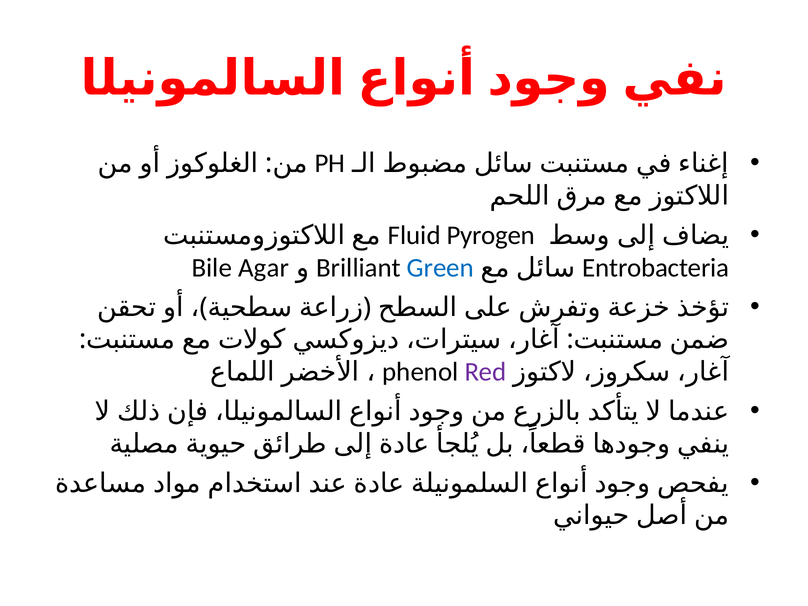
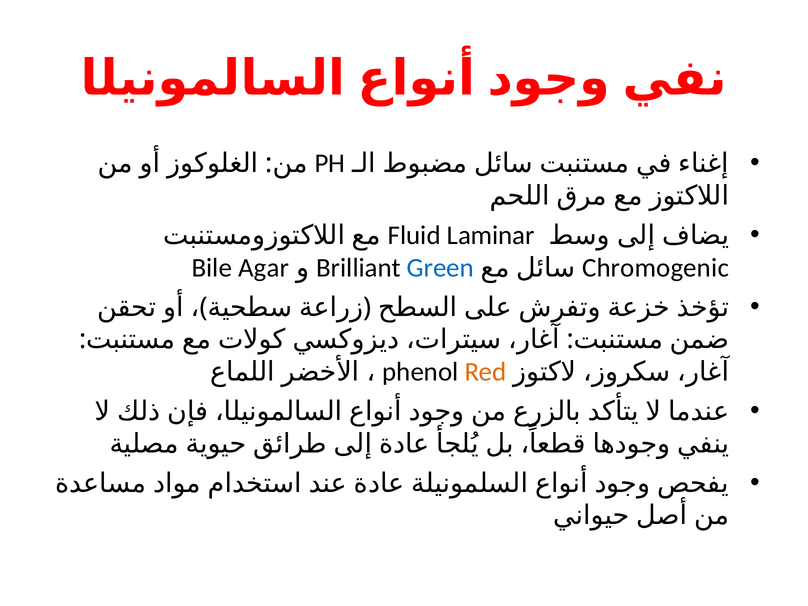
Pyrogen: Pyrogen -> Laminar
Entrobacteria: Entrobacteria -> Chromogenic
Red colour: purple -> orange
